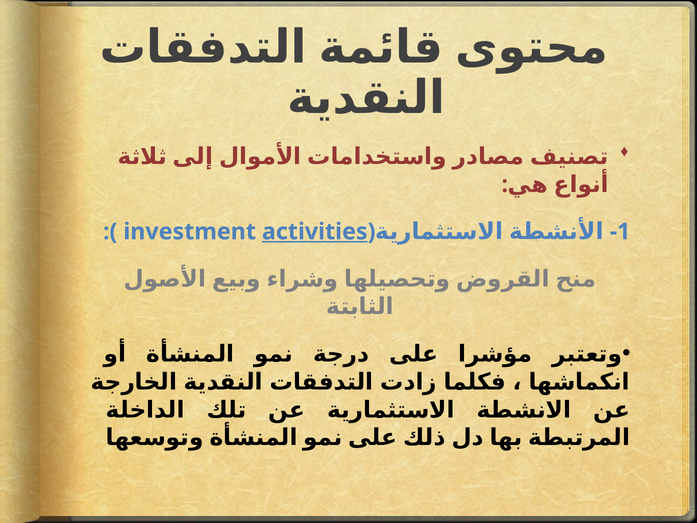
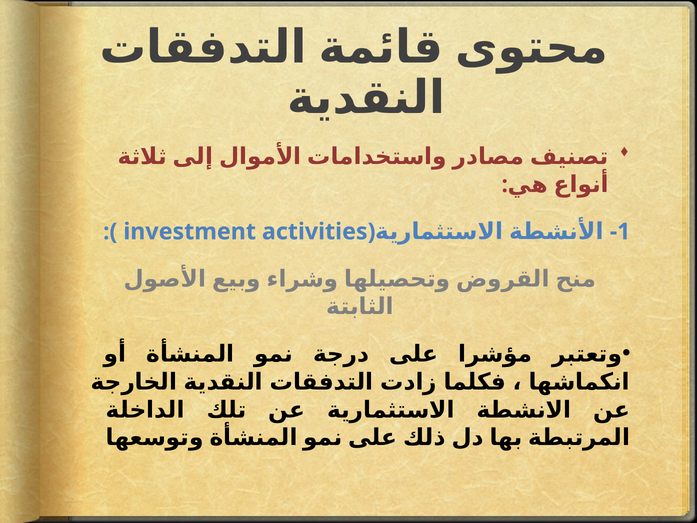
activities underline: present -> none
